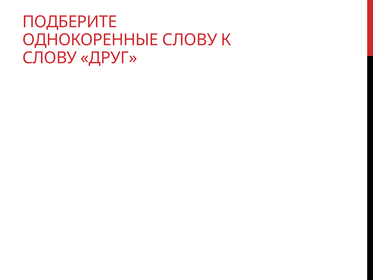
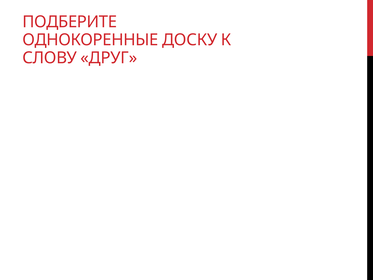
ОДНОКОРЕННЫЕ СЛОВУ: СЛОВУ -> ДОСКУ
